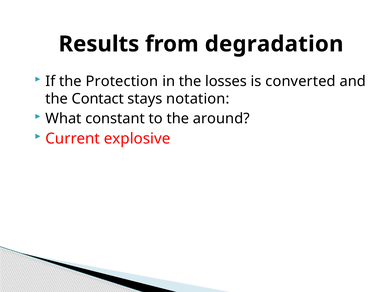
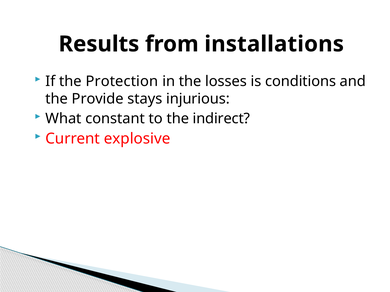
degradation: degradation -> installations
converted: converted -> conditions
Contact: Contact -> Provide
notation: notation -> injurious
around: around -> indirect
